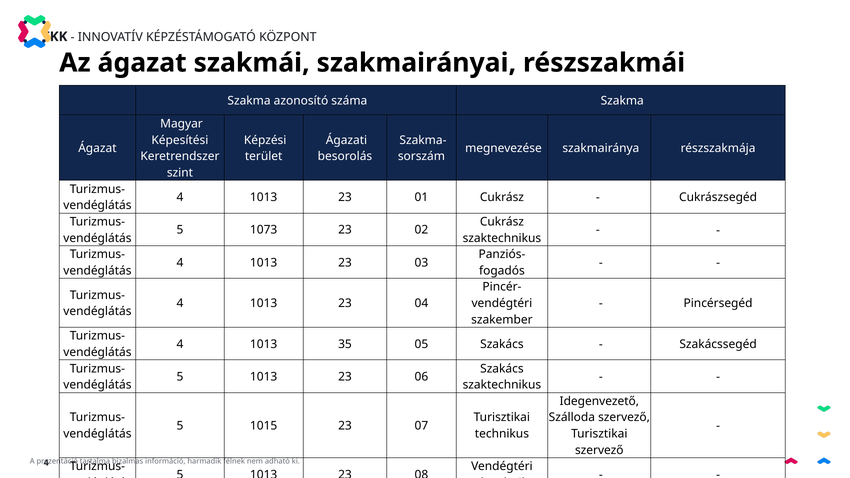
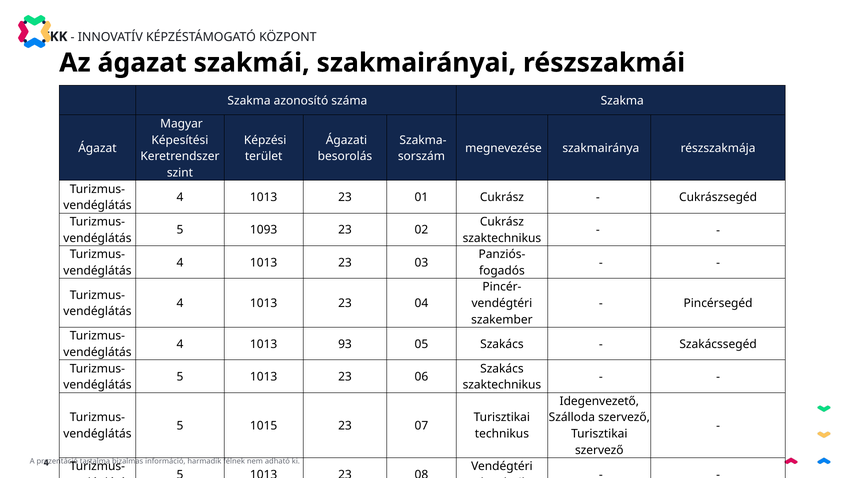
1073: 1073 -> 1093
35: 35 -> 93
